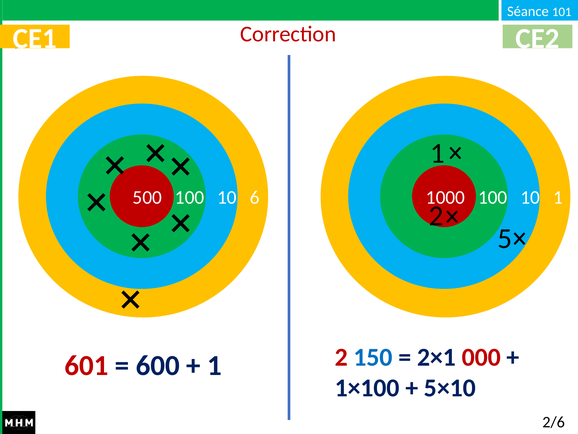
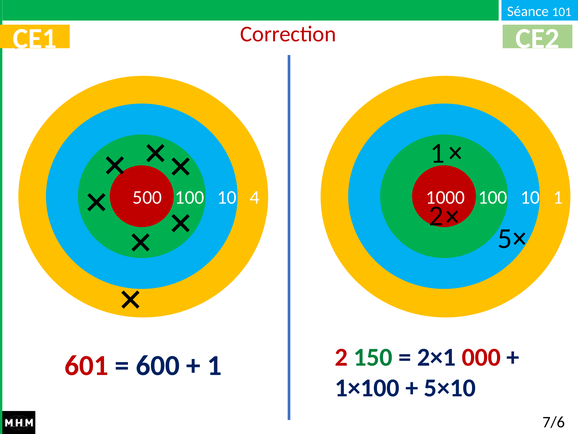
6: 6 -> 4
150 colour: blue -> green
2/6: 2/6 -> 7/6
